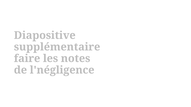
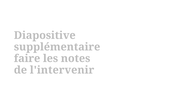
l'négligence: l'négligence -> l'intervenir
